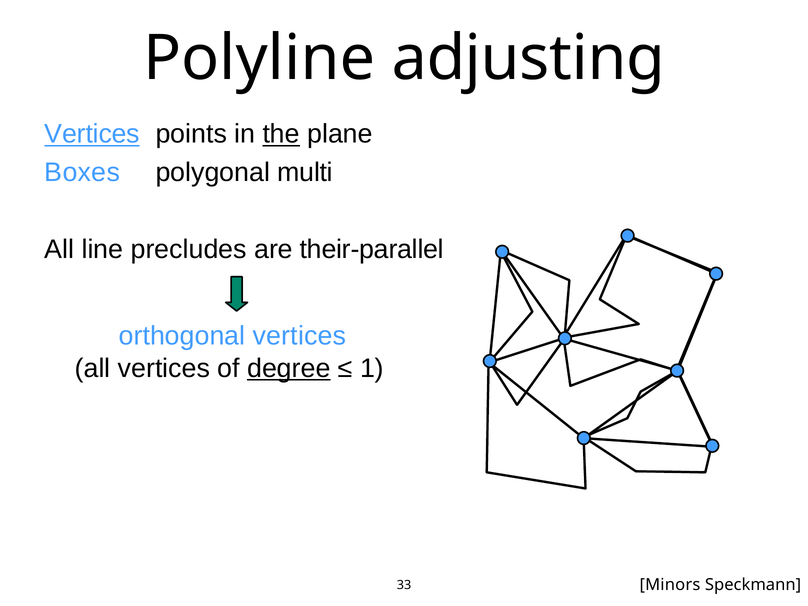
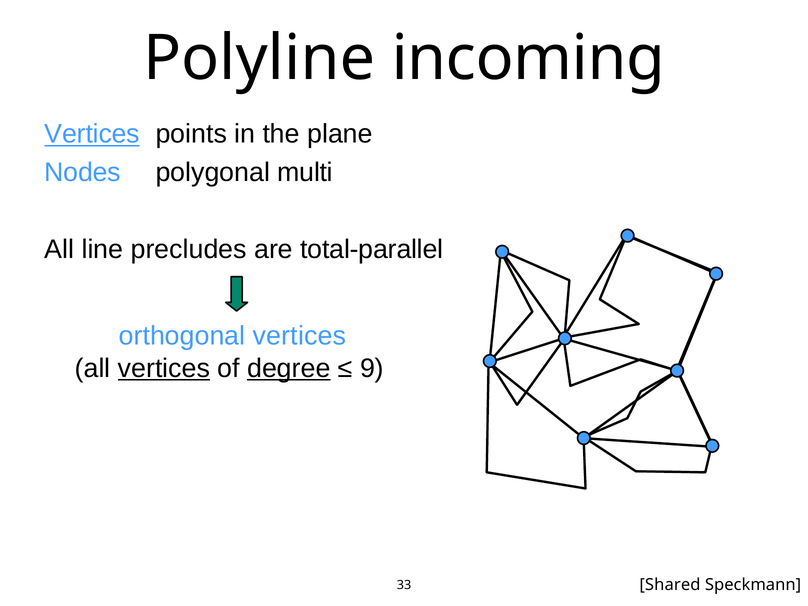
adjusting: adjusting -> incoming
the underline: present -> none
Boxes: Boxes -> Nodes
their-parallel: their-parallel -> total-parallel
vertices at (164, 368) underline: none -> present
1: 1 -> 9
Minors: Minors -> Shared
